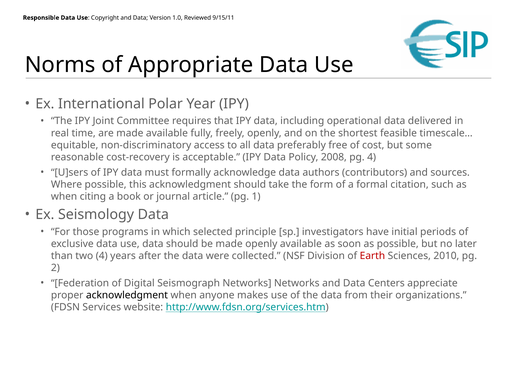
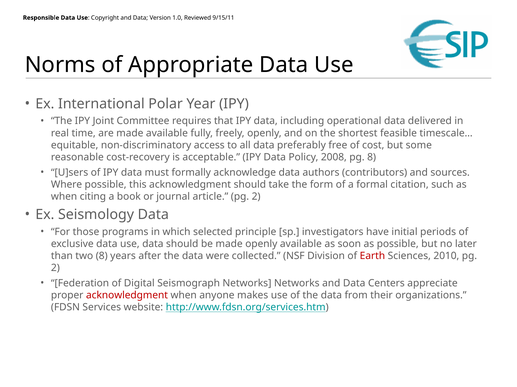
pg 4: 4 -> 8
article pg 1: 1 -> 2
two 4: 4 -> 8
acknowledgment at (127, 296) colour: black -> red
